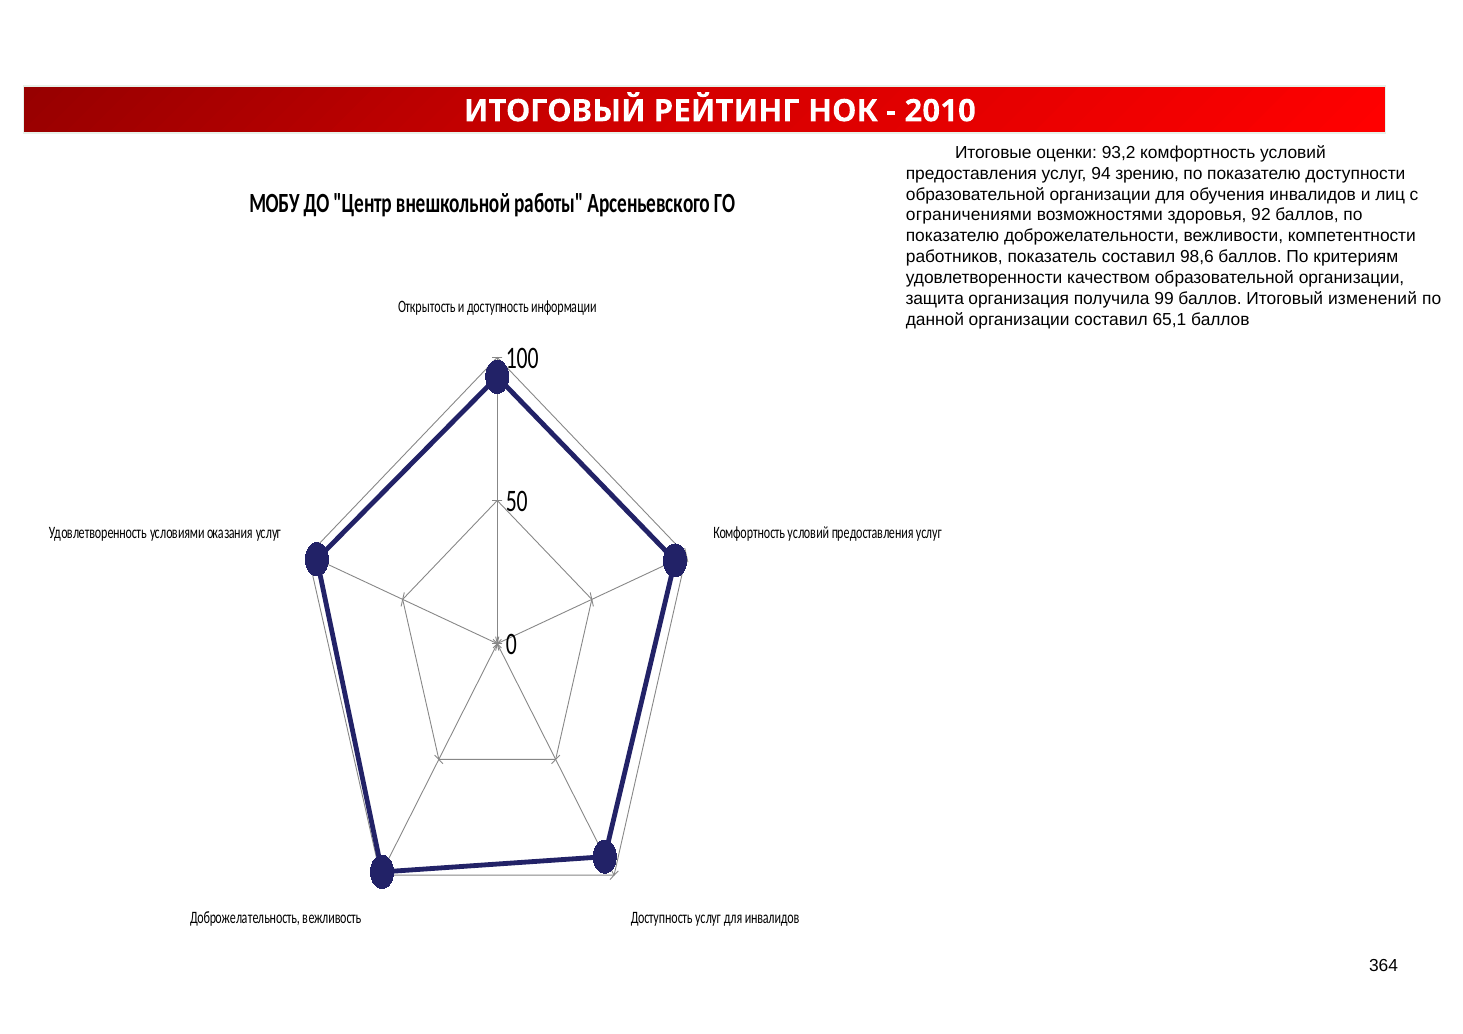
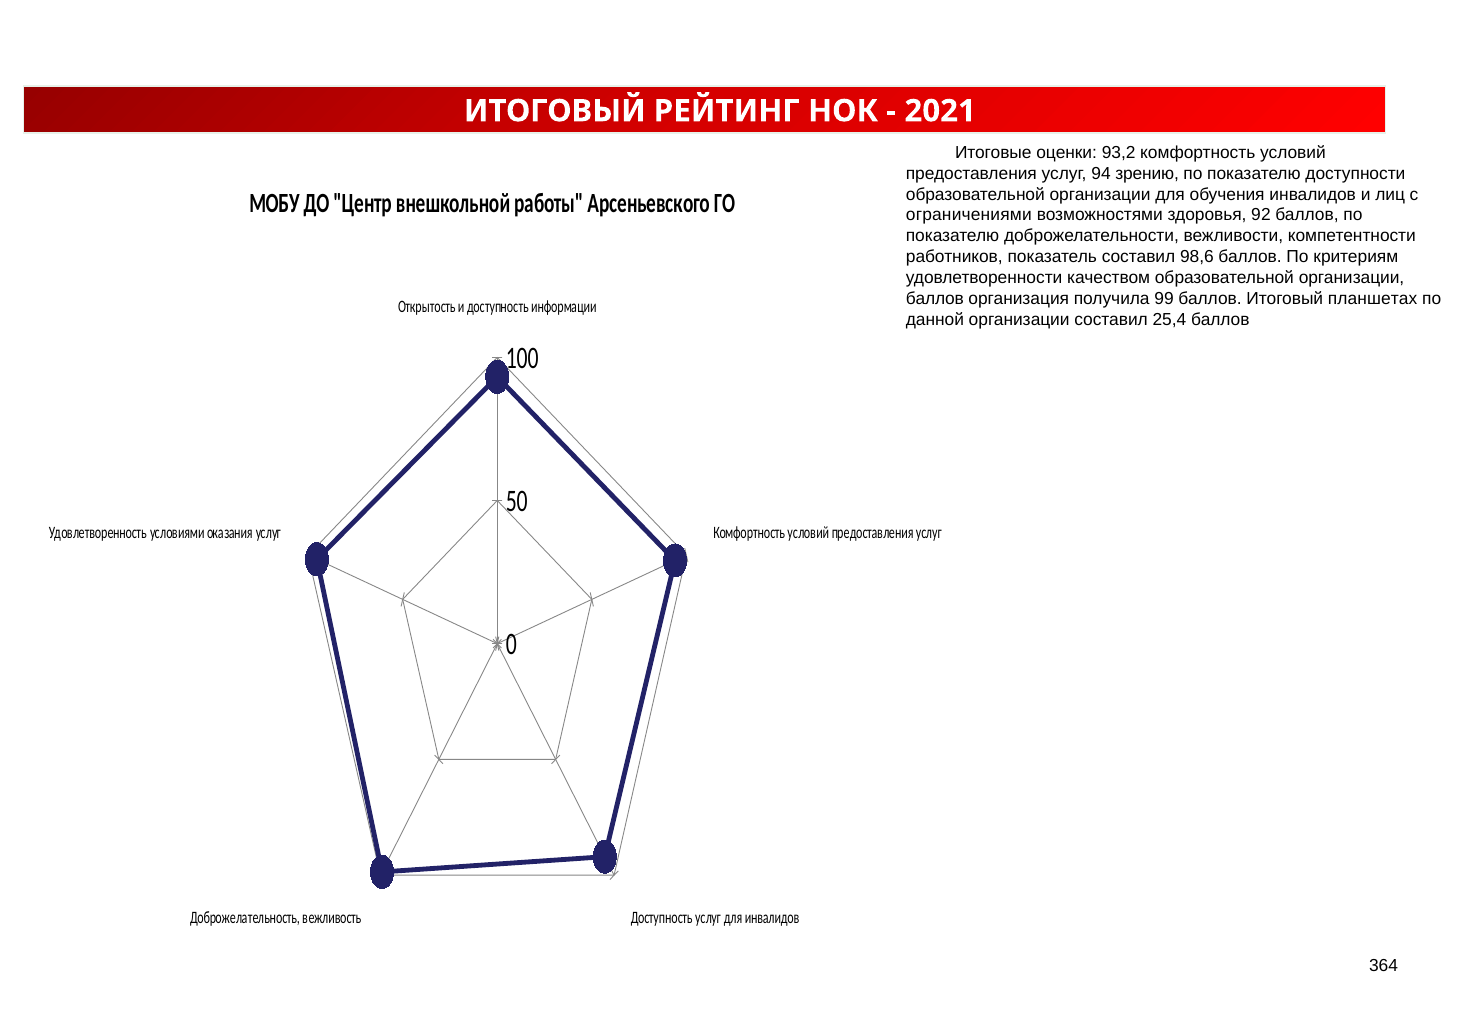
2010: 2010 -> 2021
защита at (935, 299): защита -> баллов
изменений: изменений -> планшетах
65,1: 65,1 -> 25,4
